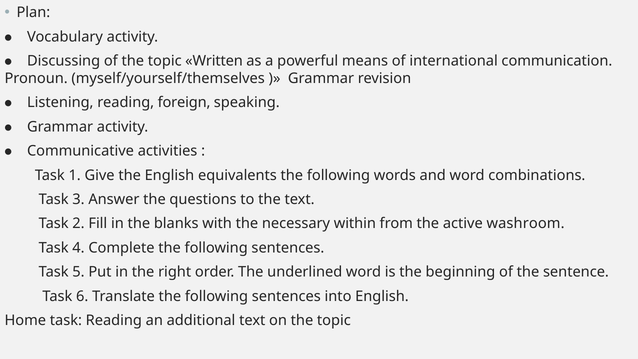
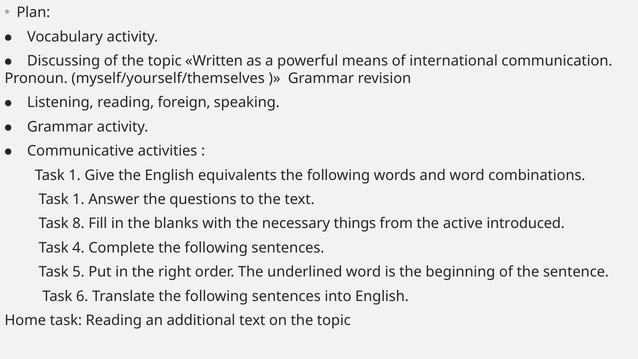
3 at (78, 199): 3 -> 1
2: 2 -> 8
within: within -> things
washroom: washroom -> introduced
